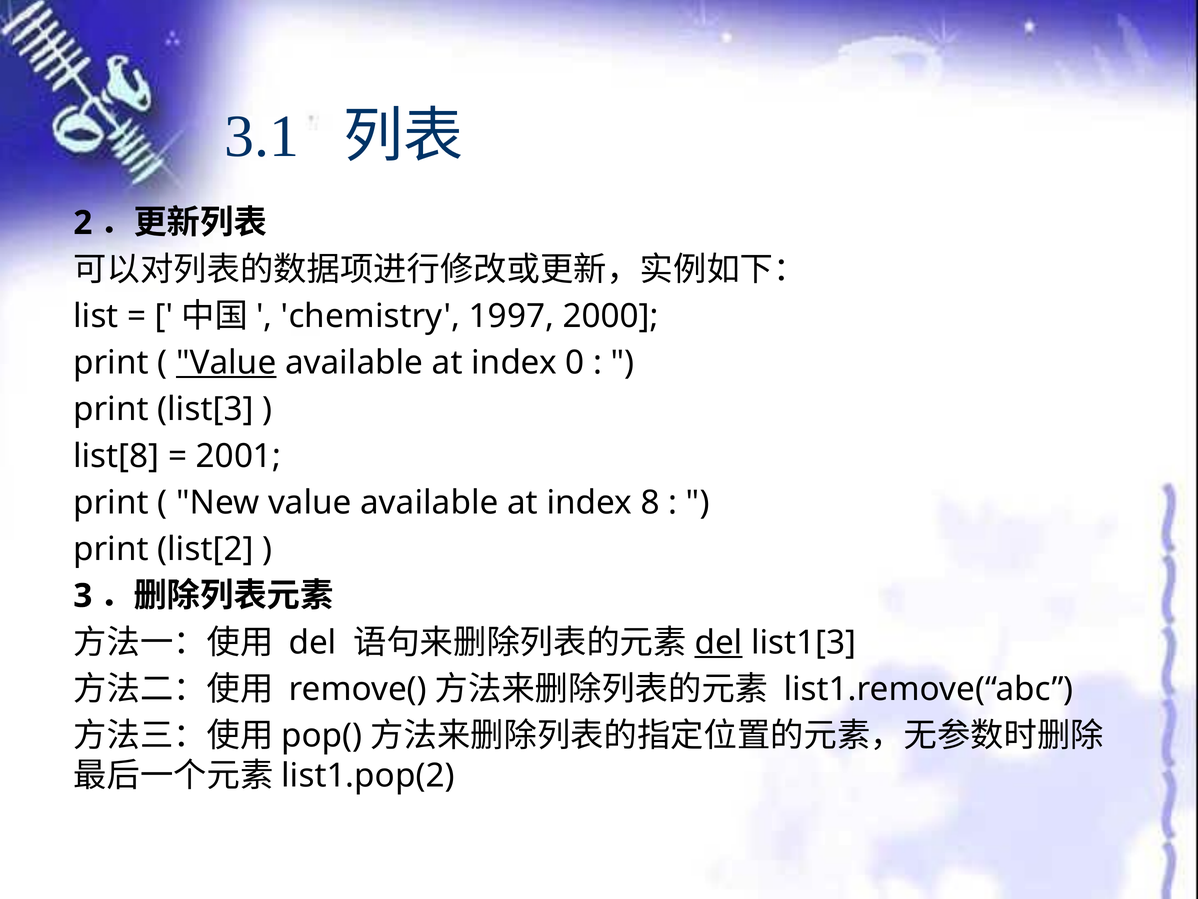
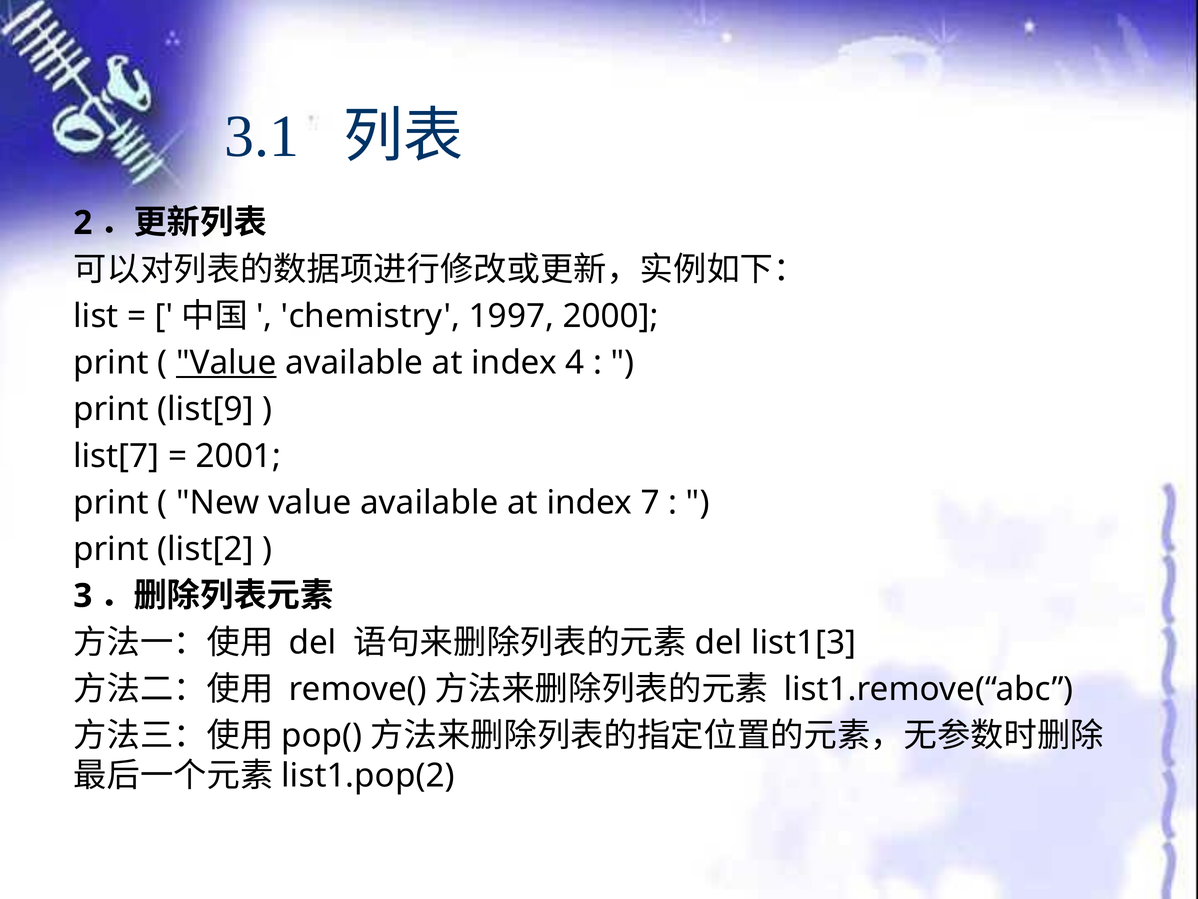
0: 0 -> 4
list[3: list[3 -> list[9
list[8: list[8 -> list[7
8: 8 -> 7
del at (719, 642) underline: present -> none
